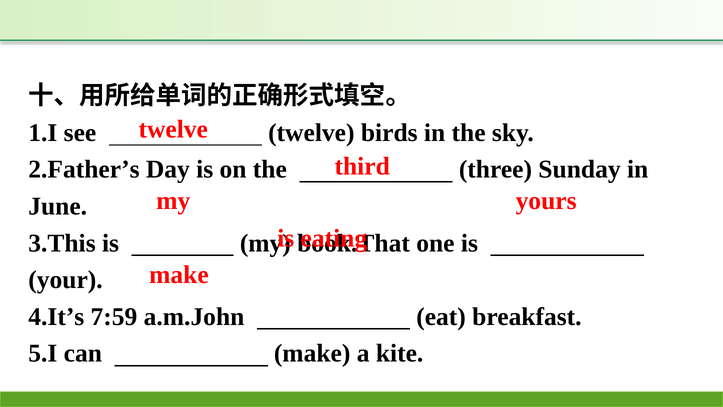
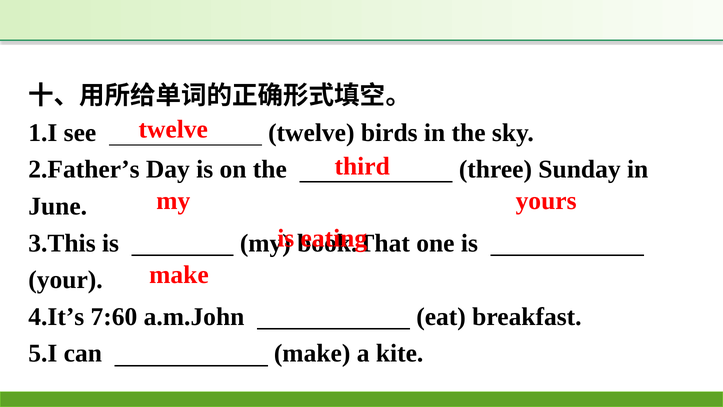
7:59: 7:59 -> 7:60
